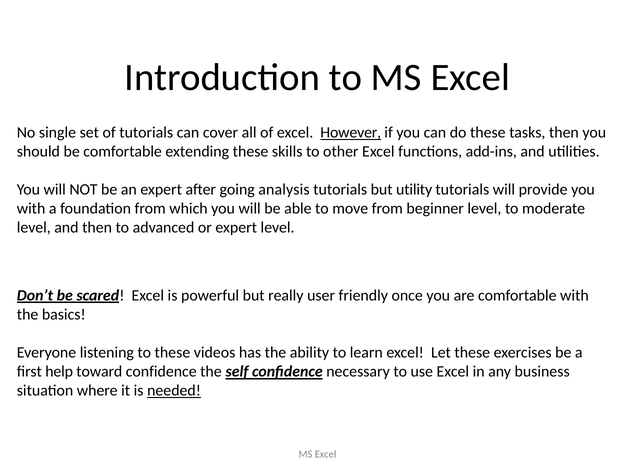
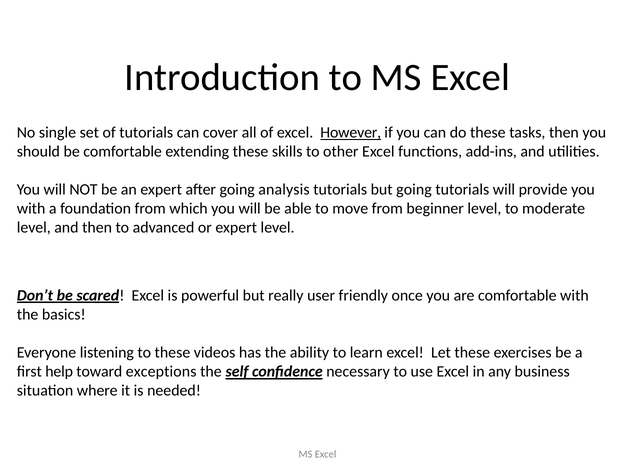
but utility: utility -> going
toward confidence: confidence -> exceptions
needed underline: present -> none
